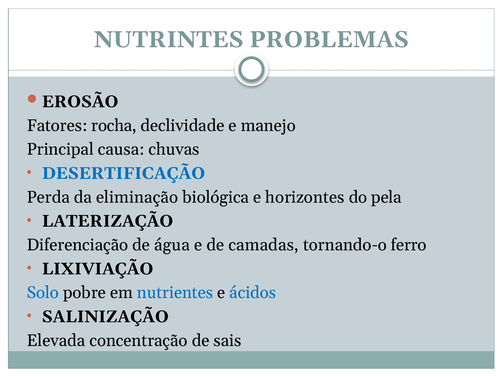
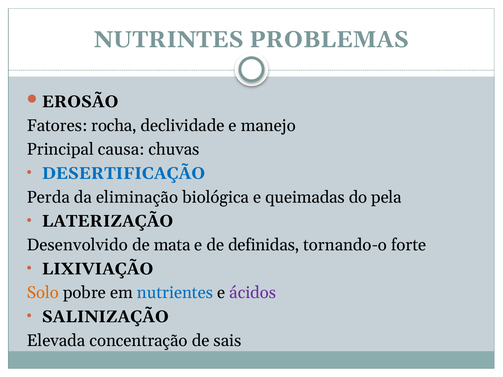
horizontes: horizontes -> queimadas
Diferenciação: Diferenciação -> Desenvolvido
água: água -> mata
camadas: camadas -> definidas
ferro: ferro -> forte
Solo colour: blue -> orange
ácidos colour: blue -> purple
